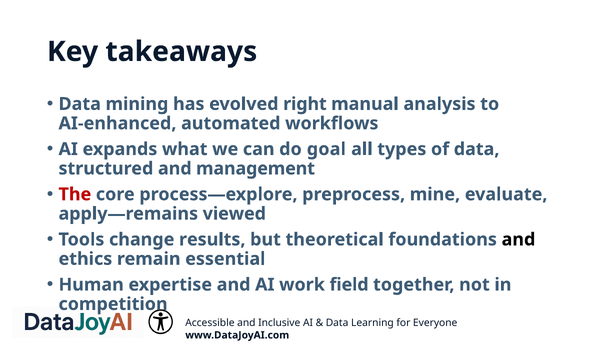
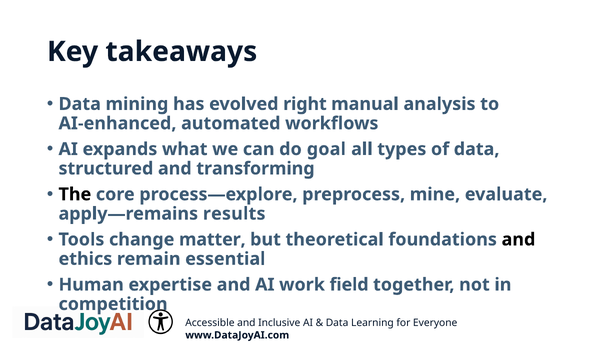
management: management -> transforming
The colour: red -> black
viewed: viewed -> results
results: results -> matter
